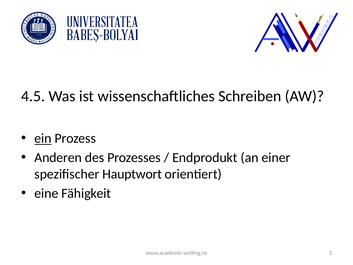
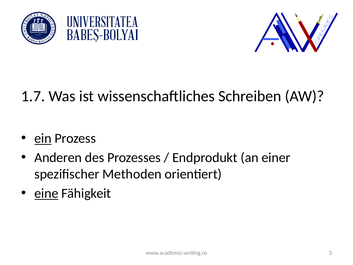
4.5: 4.5 -> 1.7
Hauptwort: Hauptwort -> Methoden
eine underline: none -> present
